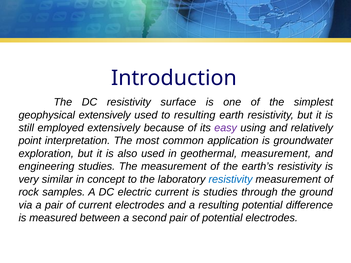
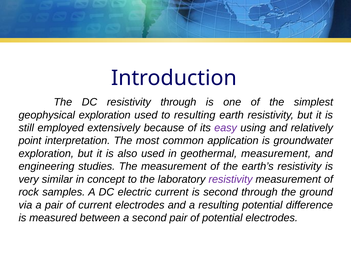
resistivity surface: surface -> through
geophysical extensively: extensively -> exploration
resistivity at (231, 179) colour: blue -> purple
is studies: studies -> second
